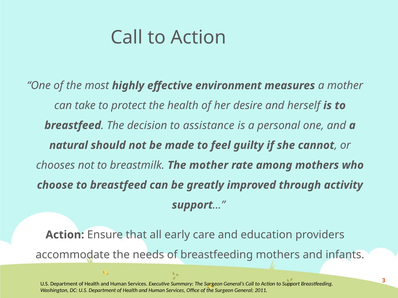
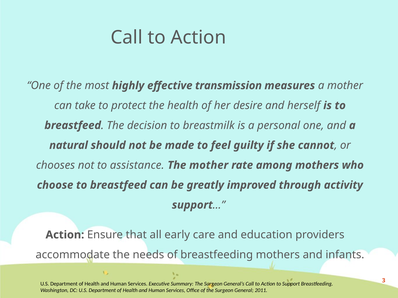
environment: environment -> transmission
assistance: assistance -> breastmilk
breastmilk: breastmilk -> assistance
